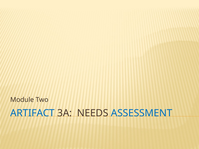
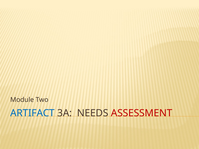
ASSESSMENT colour: blue -> red
